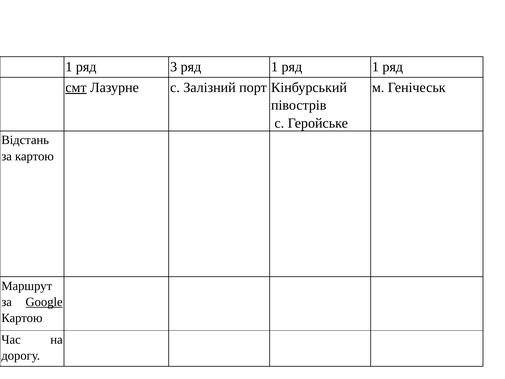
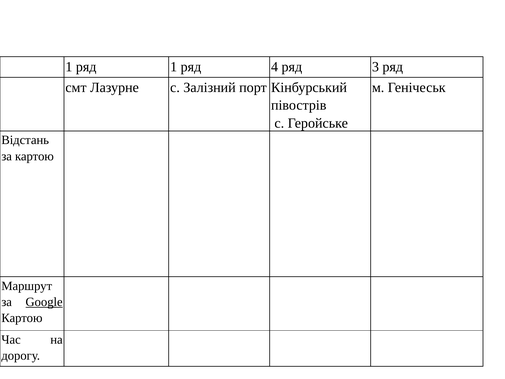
ряд 3: 3 -> 1
1 at (275, 67): 1 -> 4
1 at (375, 67): 1 -> 3
смт underline: present -> none
